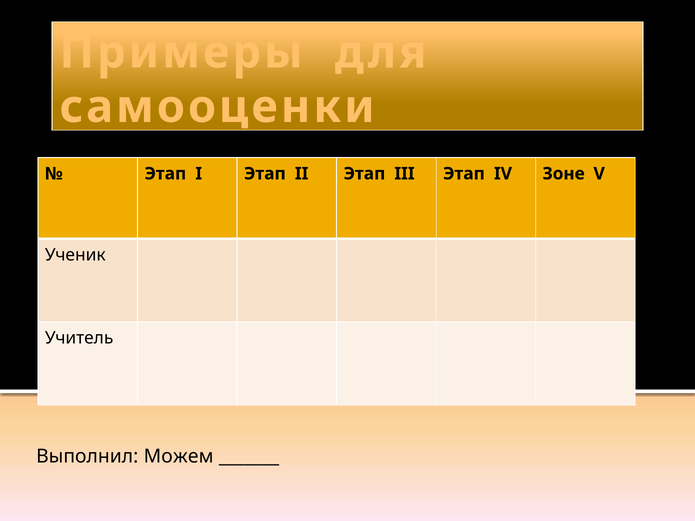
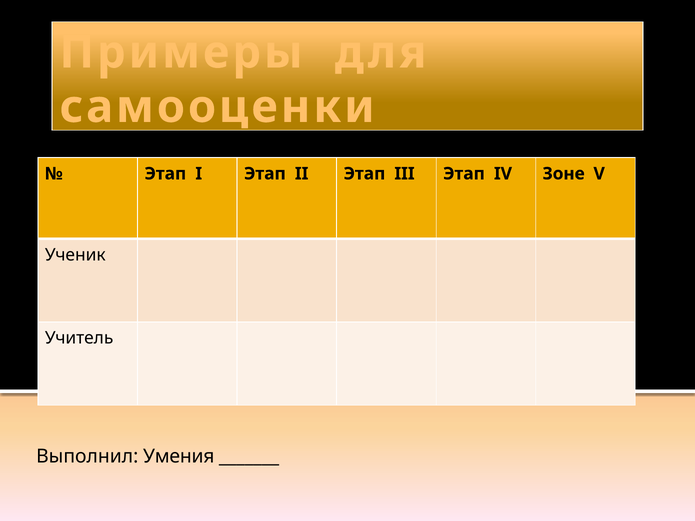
Можем: Можем -> Умения
